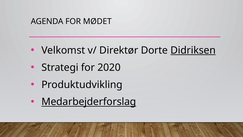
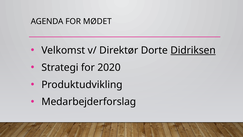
Medarbejderforslag underline: present -> none
